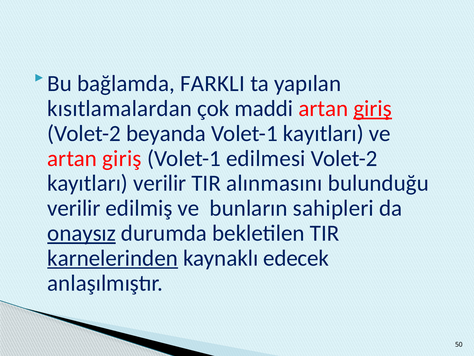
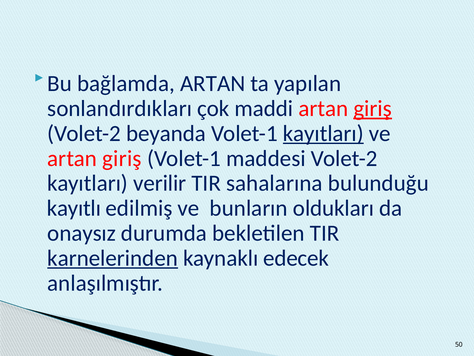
bağlamda FARKLI: FARKLI -> ARTAN
kısıtlamalardan: kısıtlamalardan -> sonlandırdıkları
kayıtları at (323, 133) underline: none -> present
edilmesi: edilmesi -> maddesi
alınmasını: alınmasını -> sahalarına
verilir at (74, 208): verilir -> kayıtlı
sahipleri: sahipleri -> oldukları
onaysız underline: present -> none
